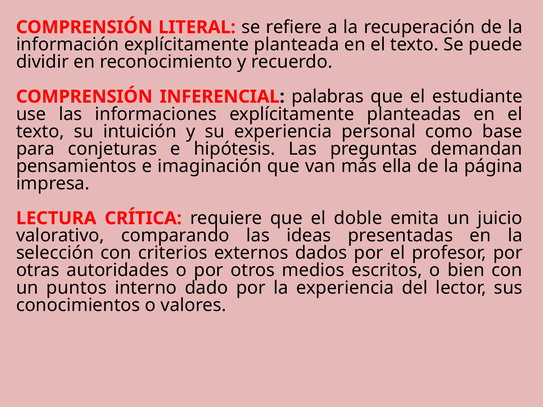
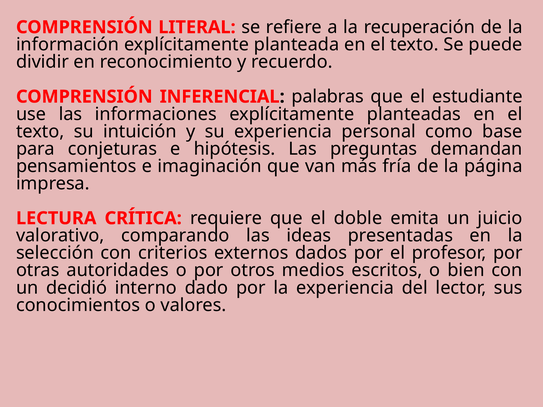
ella: ella -> fría
puntos: puntos -> decidió
